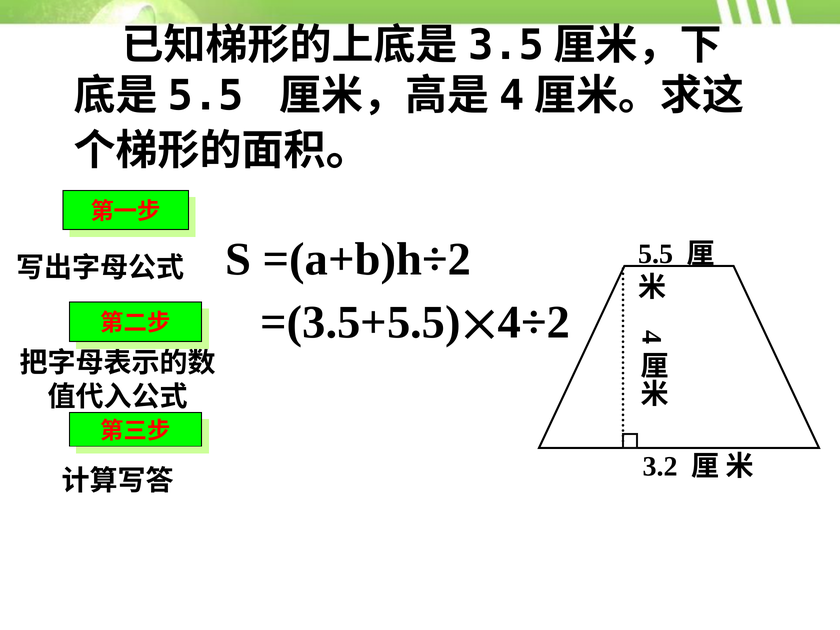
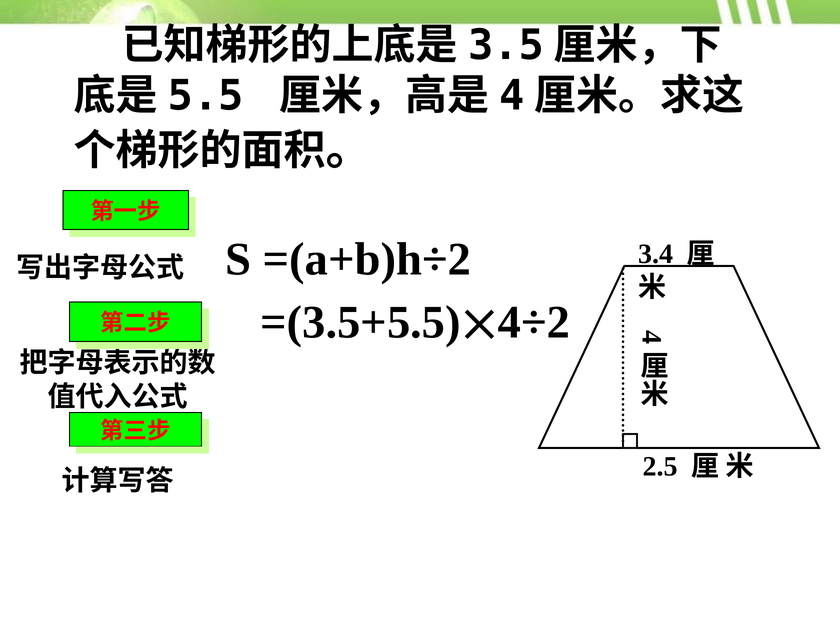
5.5: 5.5 -> 3.4
3.2: 3.2 -> 2.5
